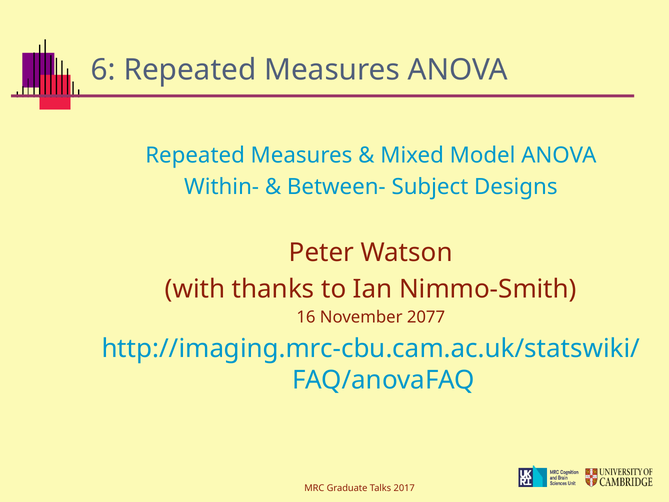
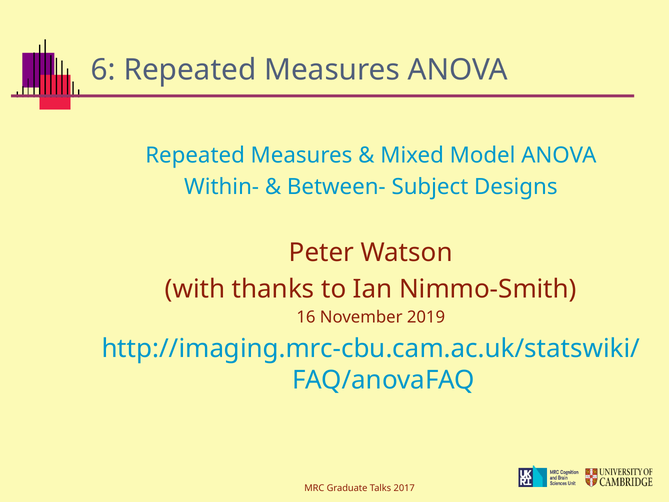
2077: 2077 -> 2019
